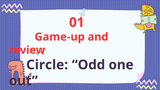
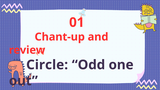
Game-up: Game-up -> Chant-up
